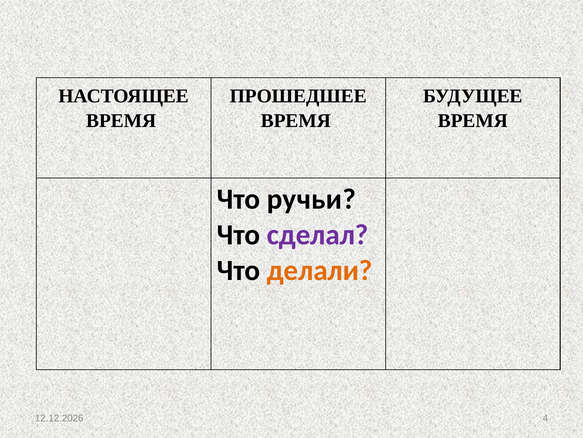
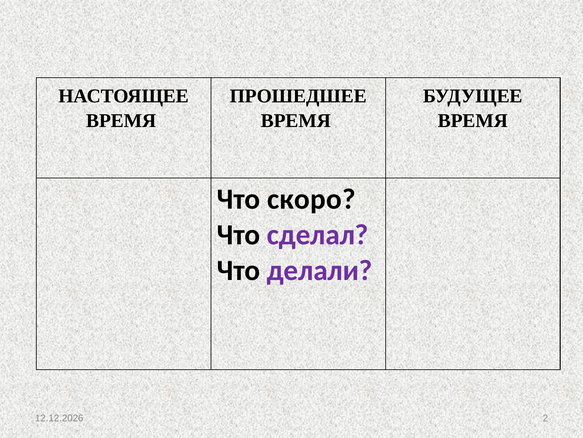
ручьи: ручьи -> скоро
делали colour: orange -> purple
4: 4 -> 2
